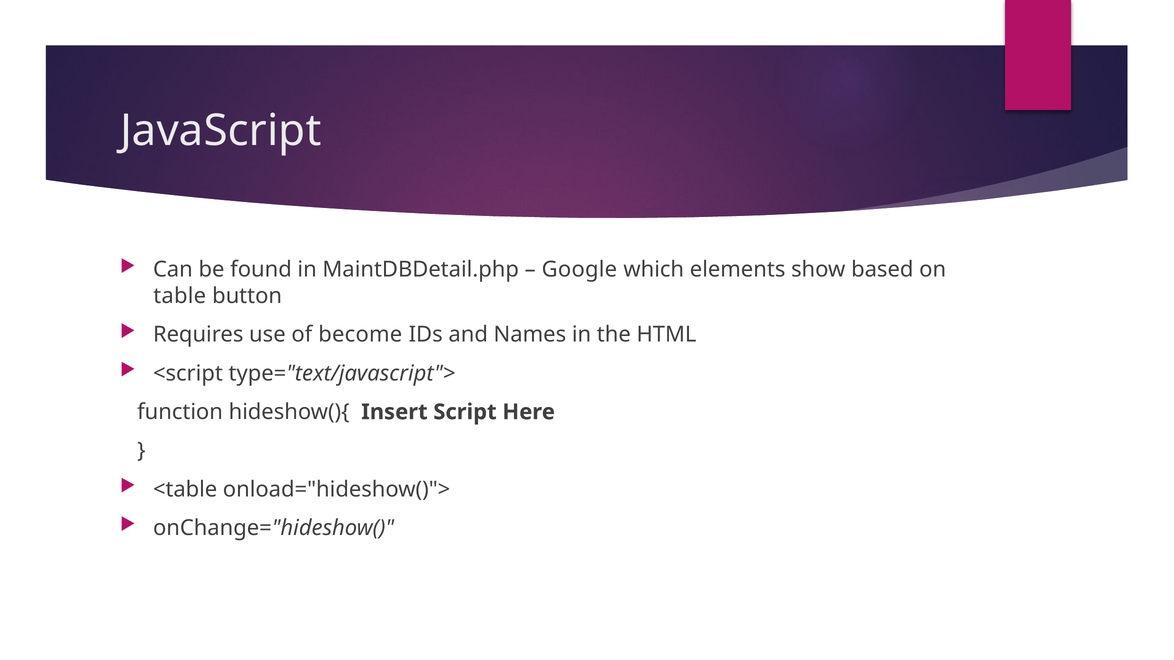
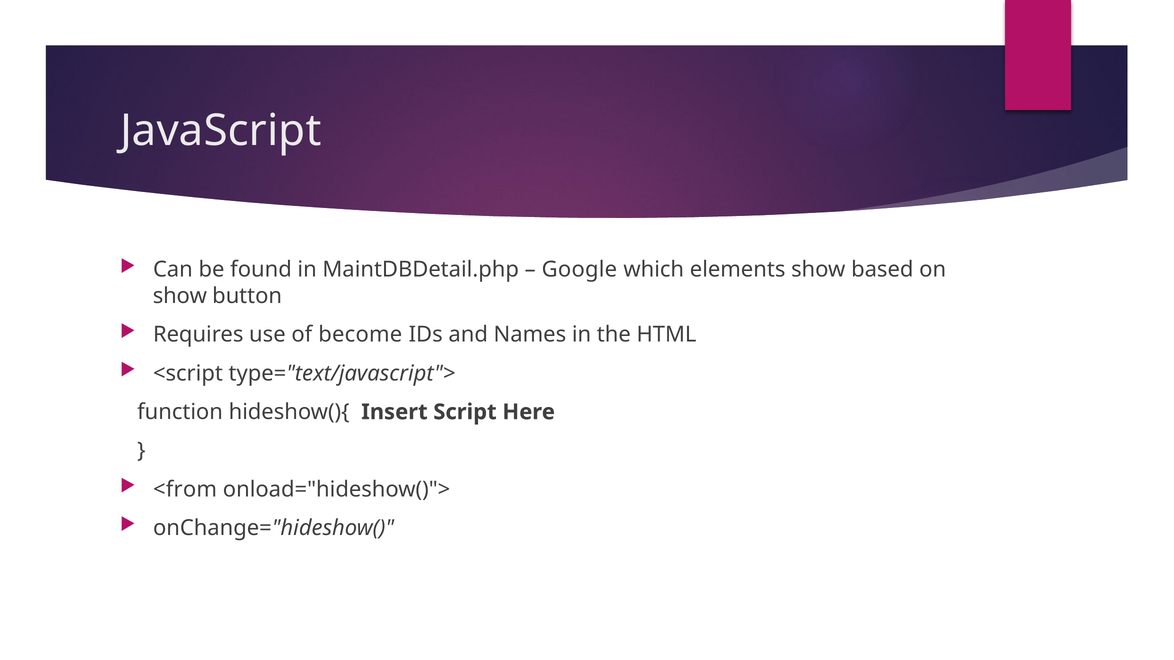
table at (180, 296): table -> show
<table: <table -> <from
